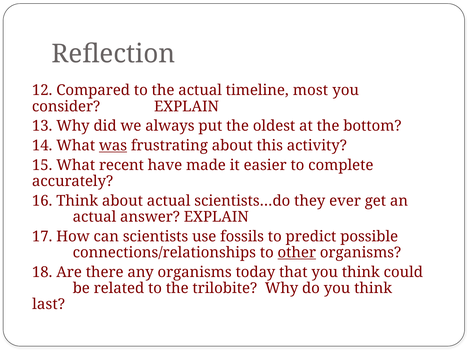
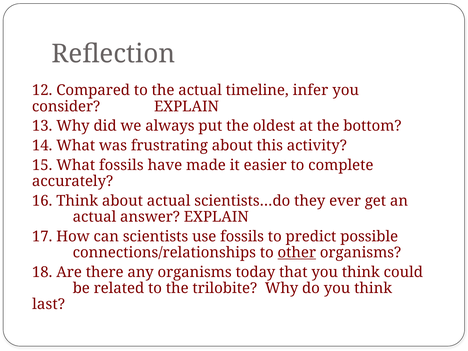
most: most -> infer
was underline: present -> none
What recent: recent -> fossils
